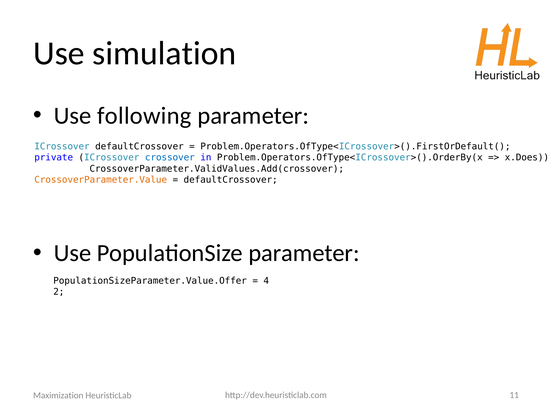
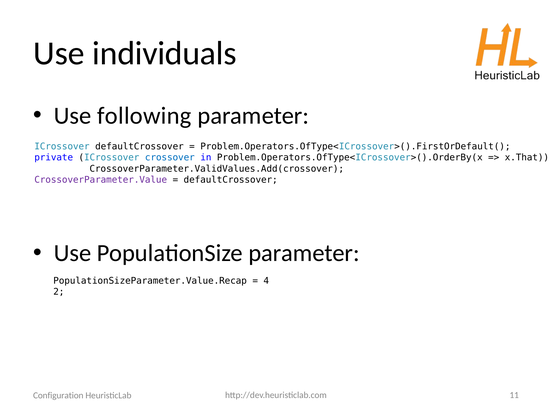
simulation: simulation -> individuals
x.Does: x.Does -> x.That
CrossoverParameter.Value colour: orange -> purple
PopulationSizeParameter.Value.Offer: PopulationSizeParameter.Value.Offer -> PopulationSizeParameter.Value.Recap
Maximization: Maximization -> Configuration
